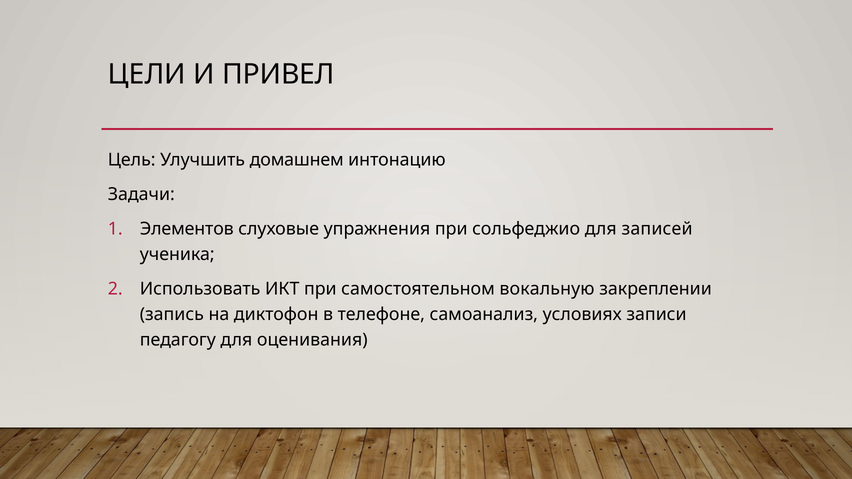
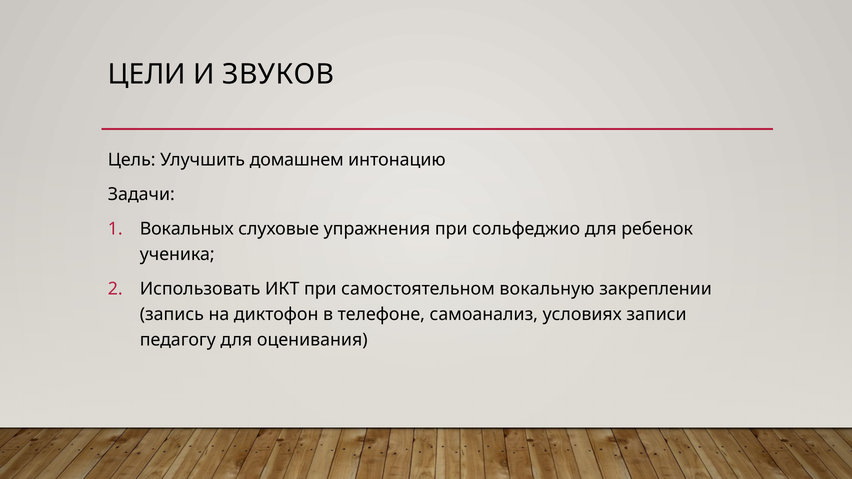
ПРИВЕЛ: ПРИВЕЛ -> ЗВУКОВ
Элементов: Элементов -> Вокальных
записей: записей -> ребенок
